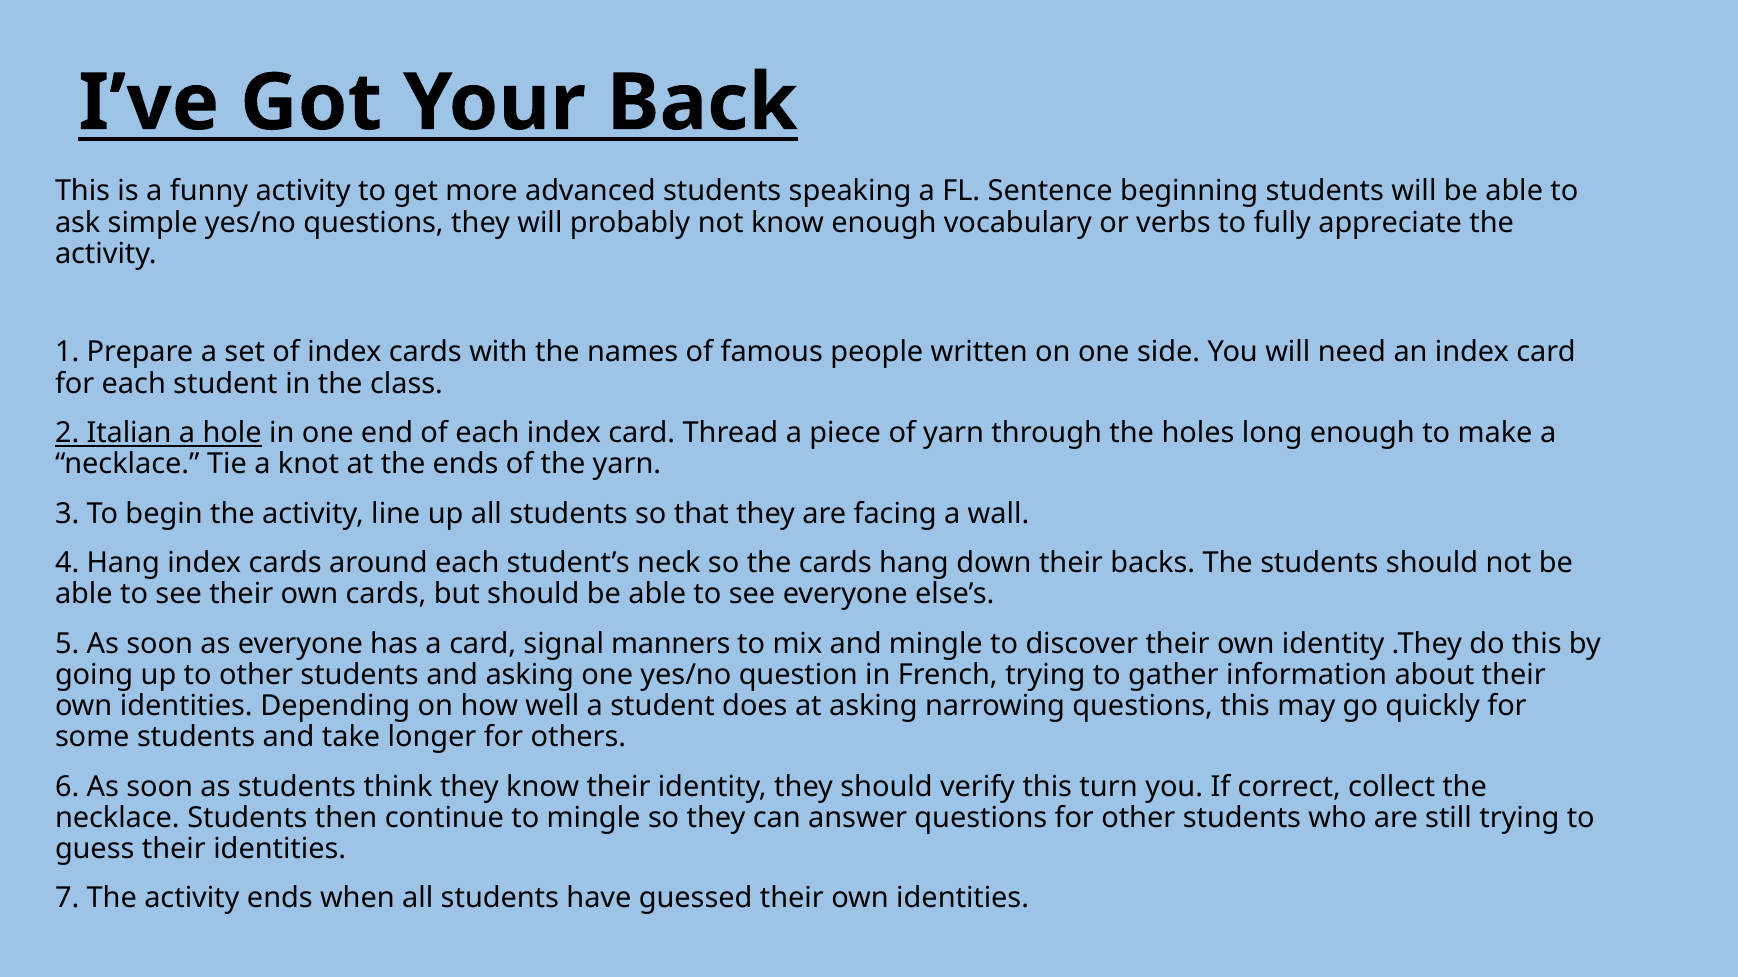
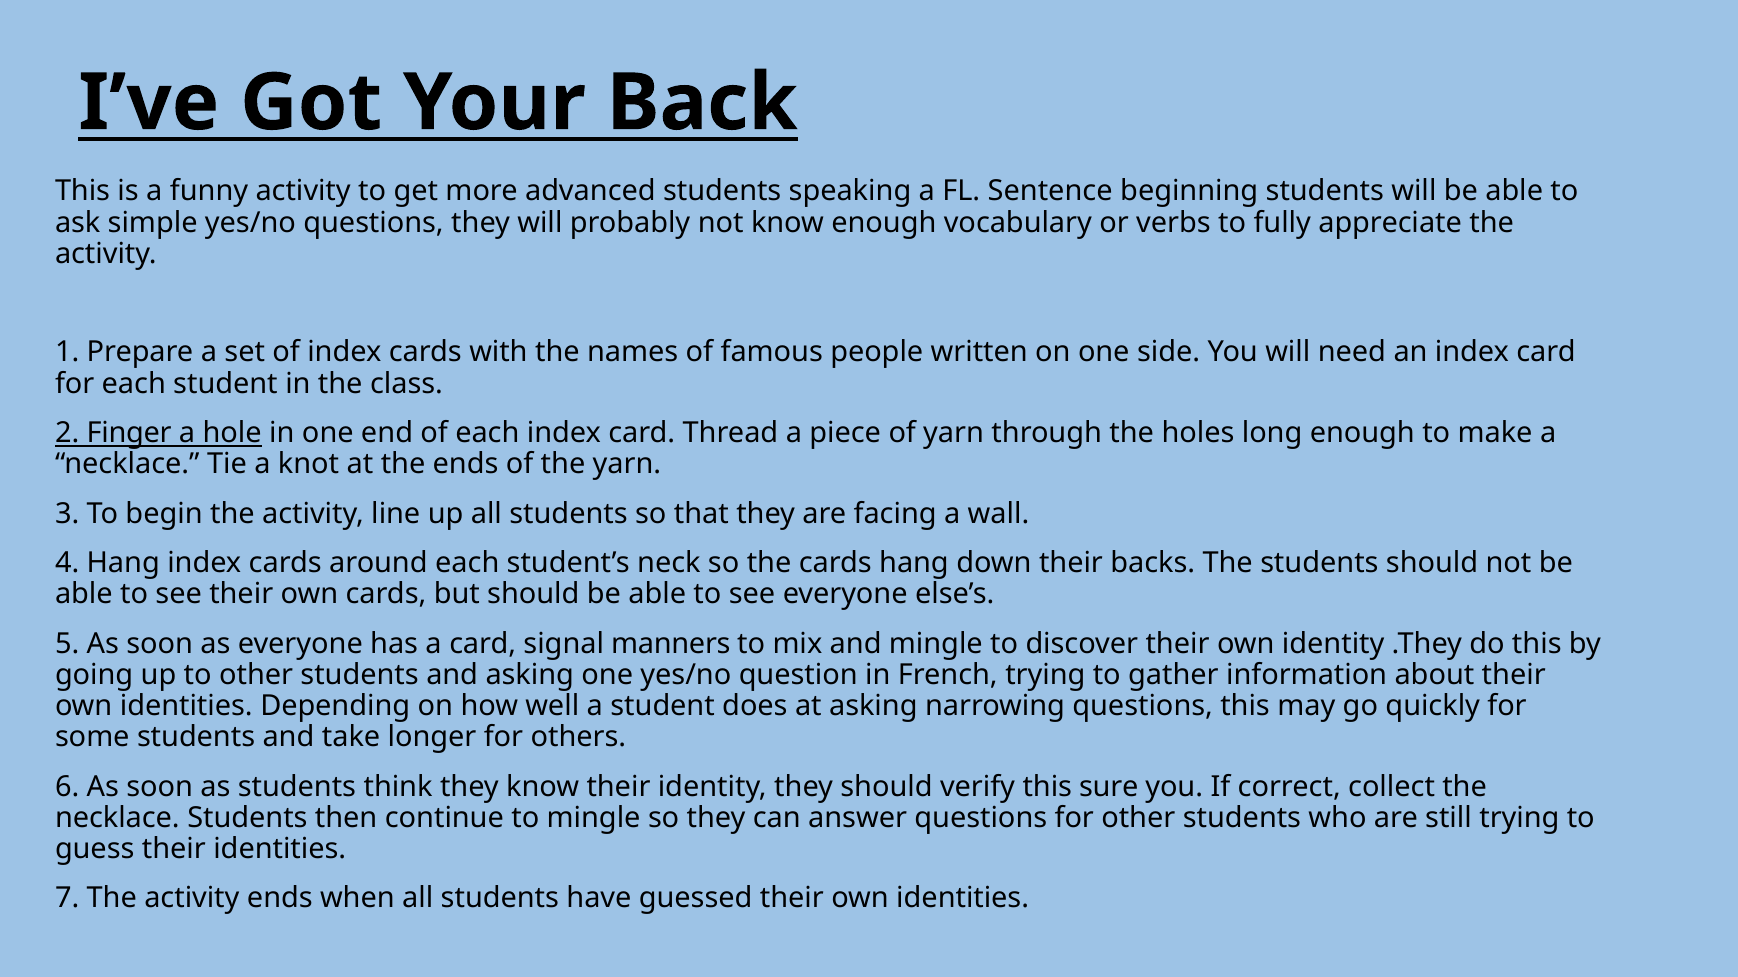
Italian: Italian -> Finger
turn: turn -> sure
